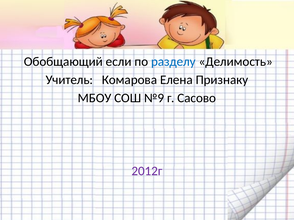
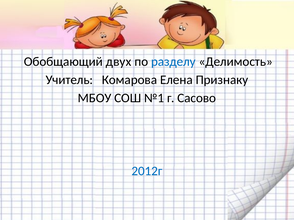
если: если -> двух
№9: №9 -> №1
2012г colour: purple -> blue
